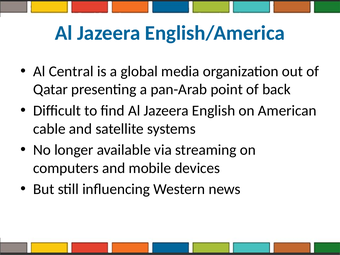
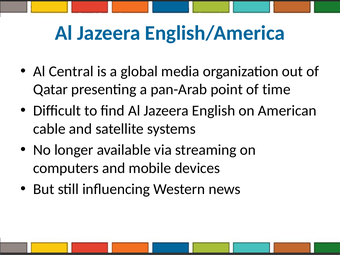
back: back -> time
